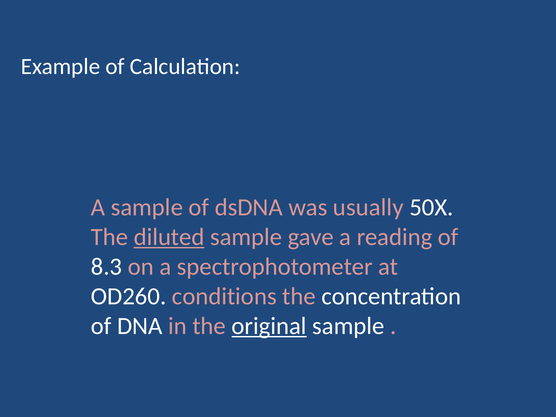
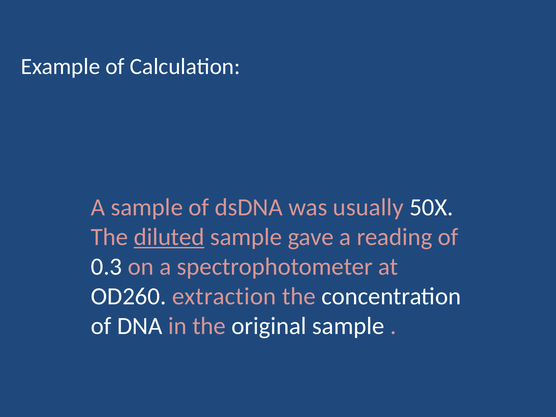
8.3: 8.3 -> 0.3
conditions: conditions -> extraction
original underline: present -> none
